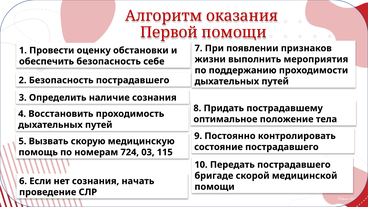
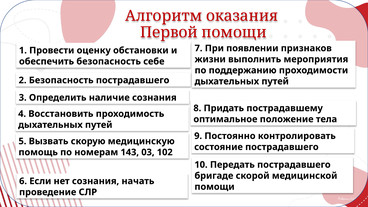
724: 724 -> 143
115: 115 -> 102
